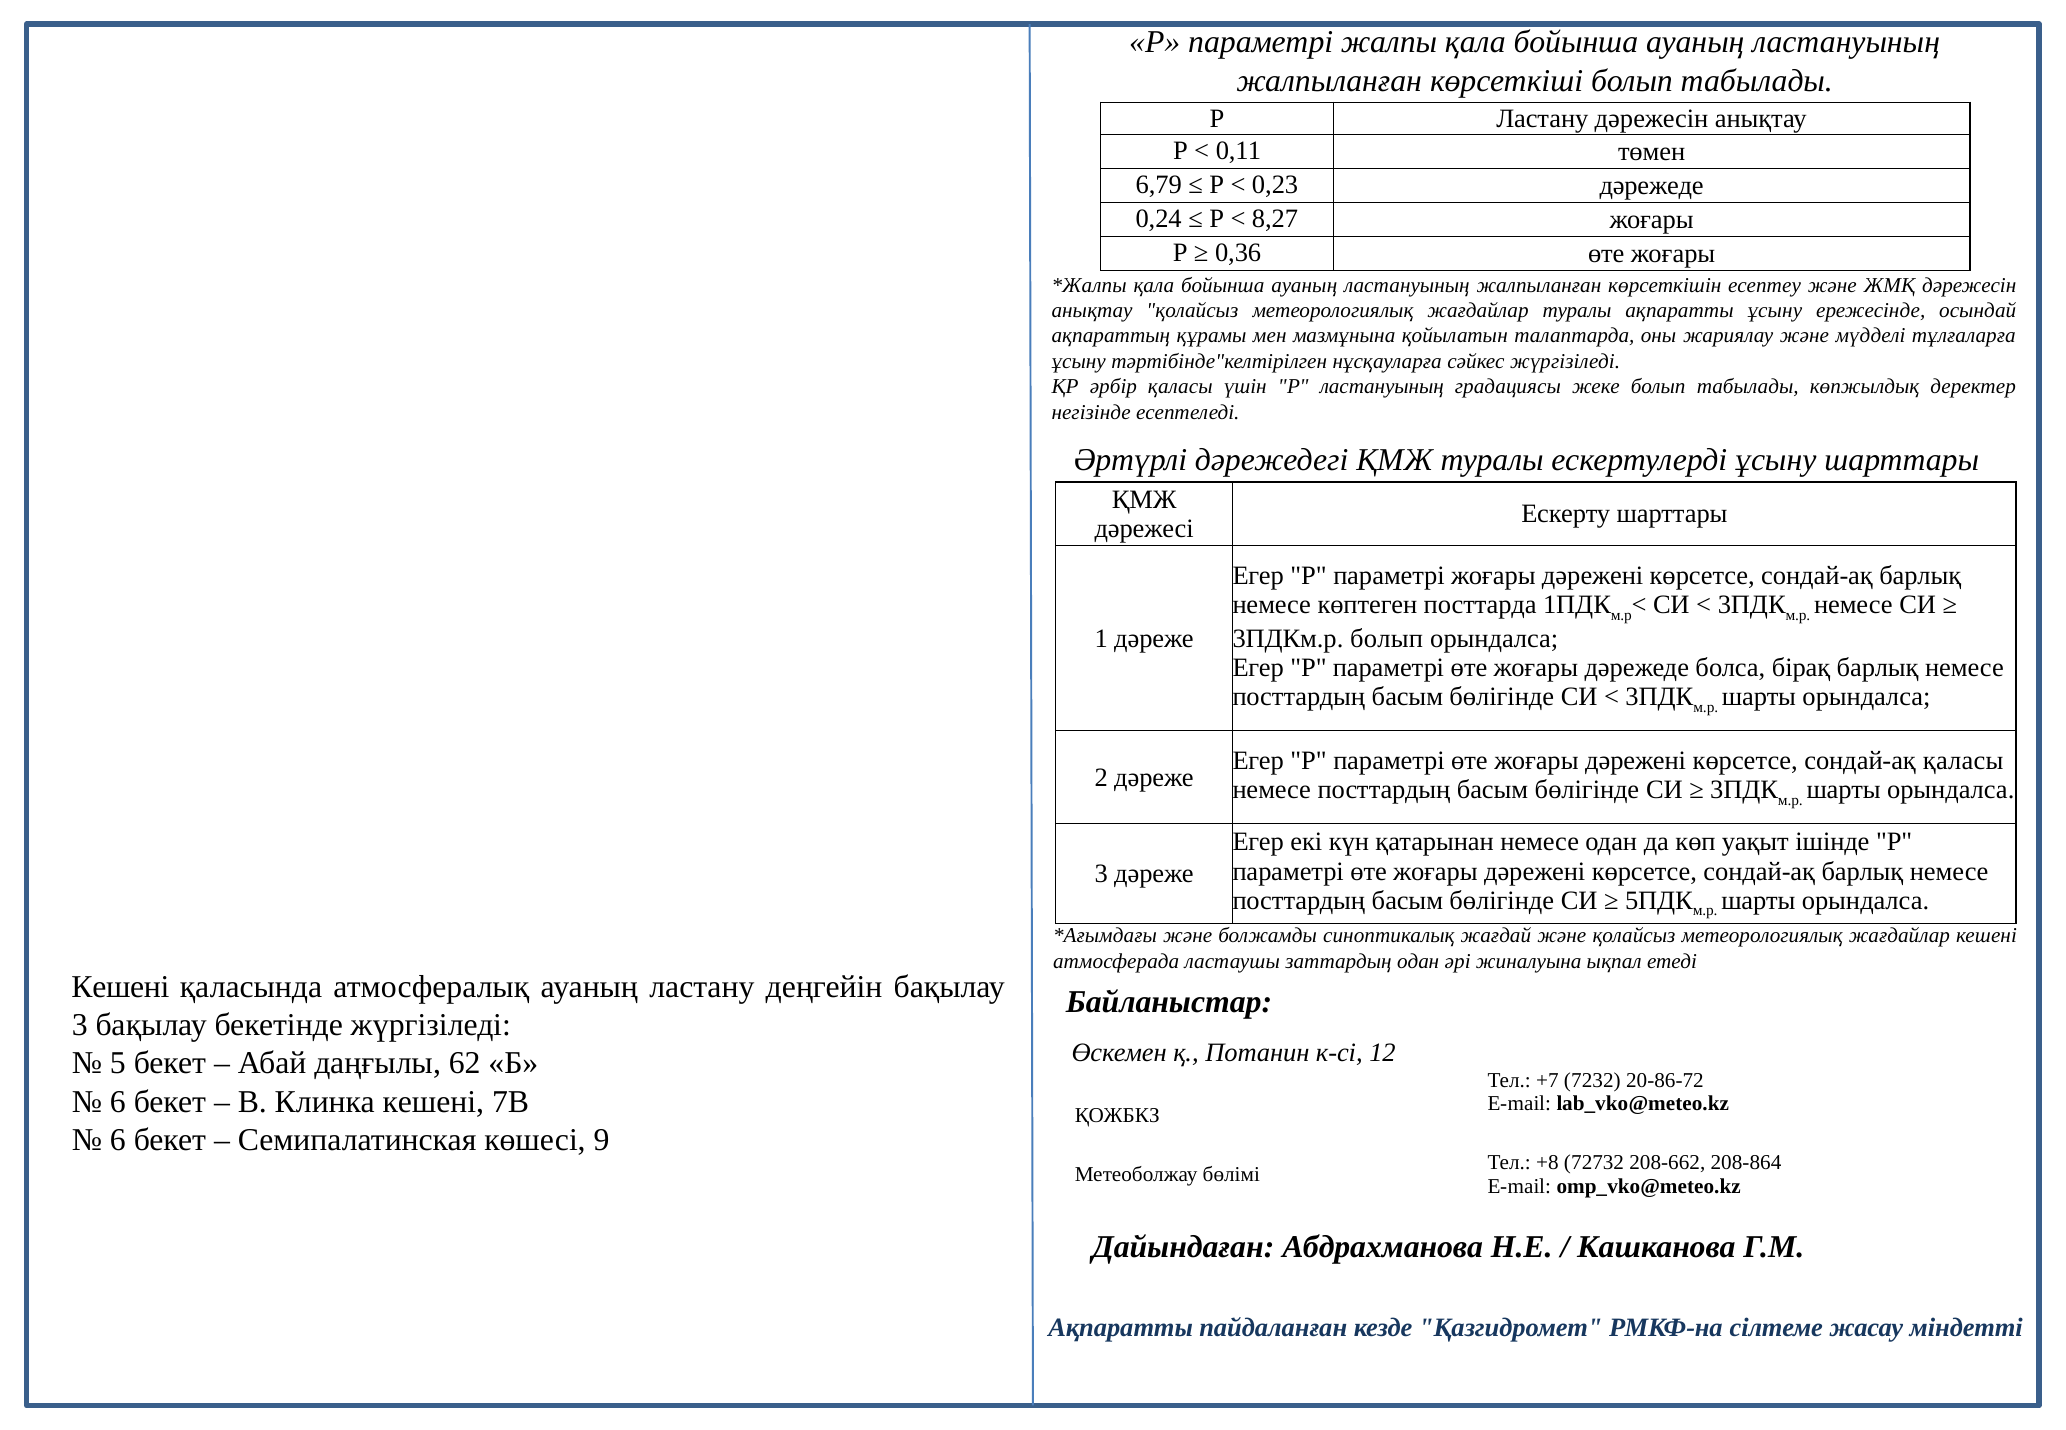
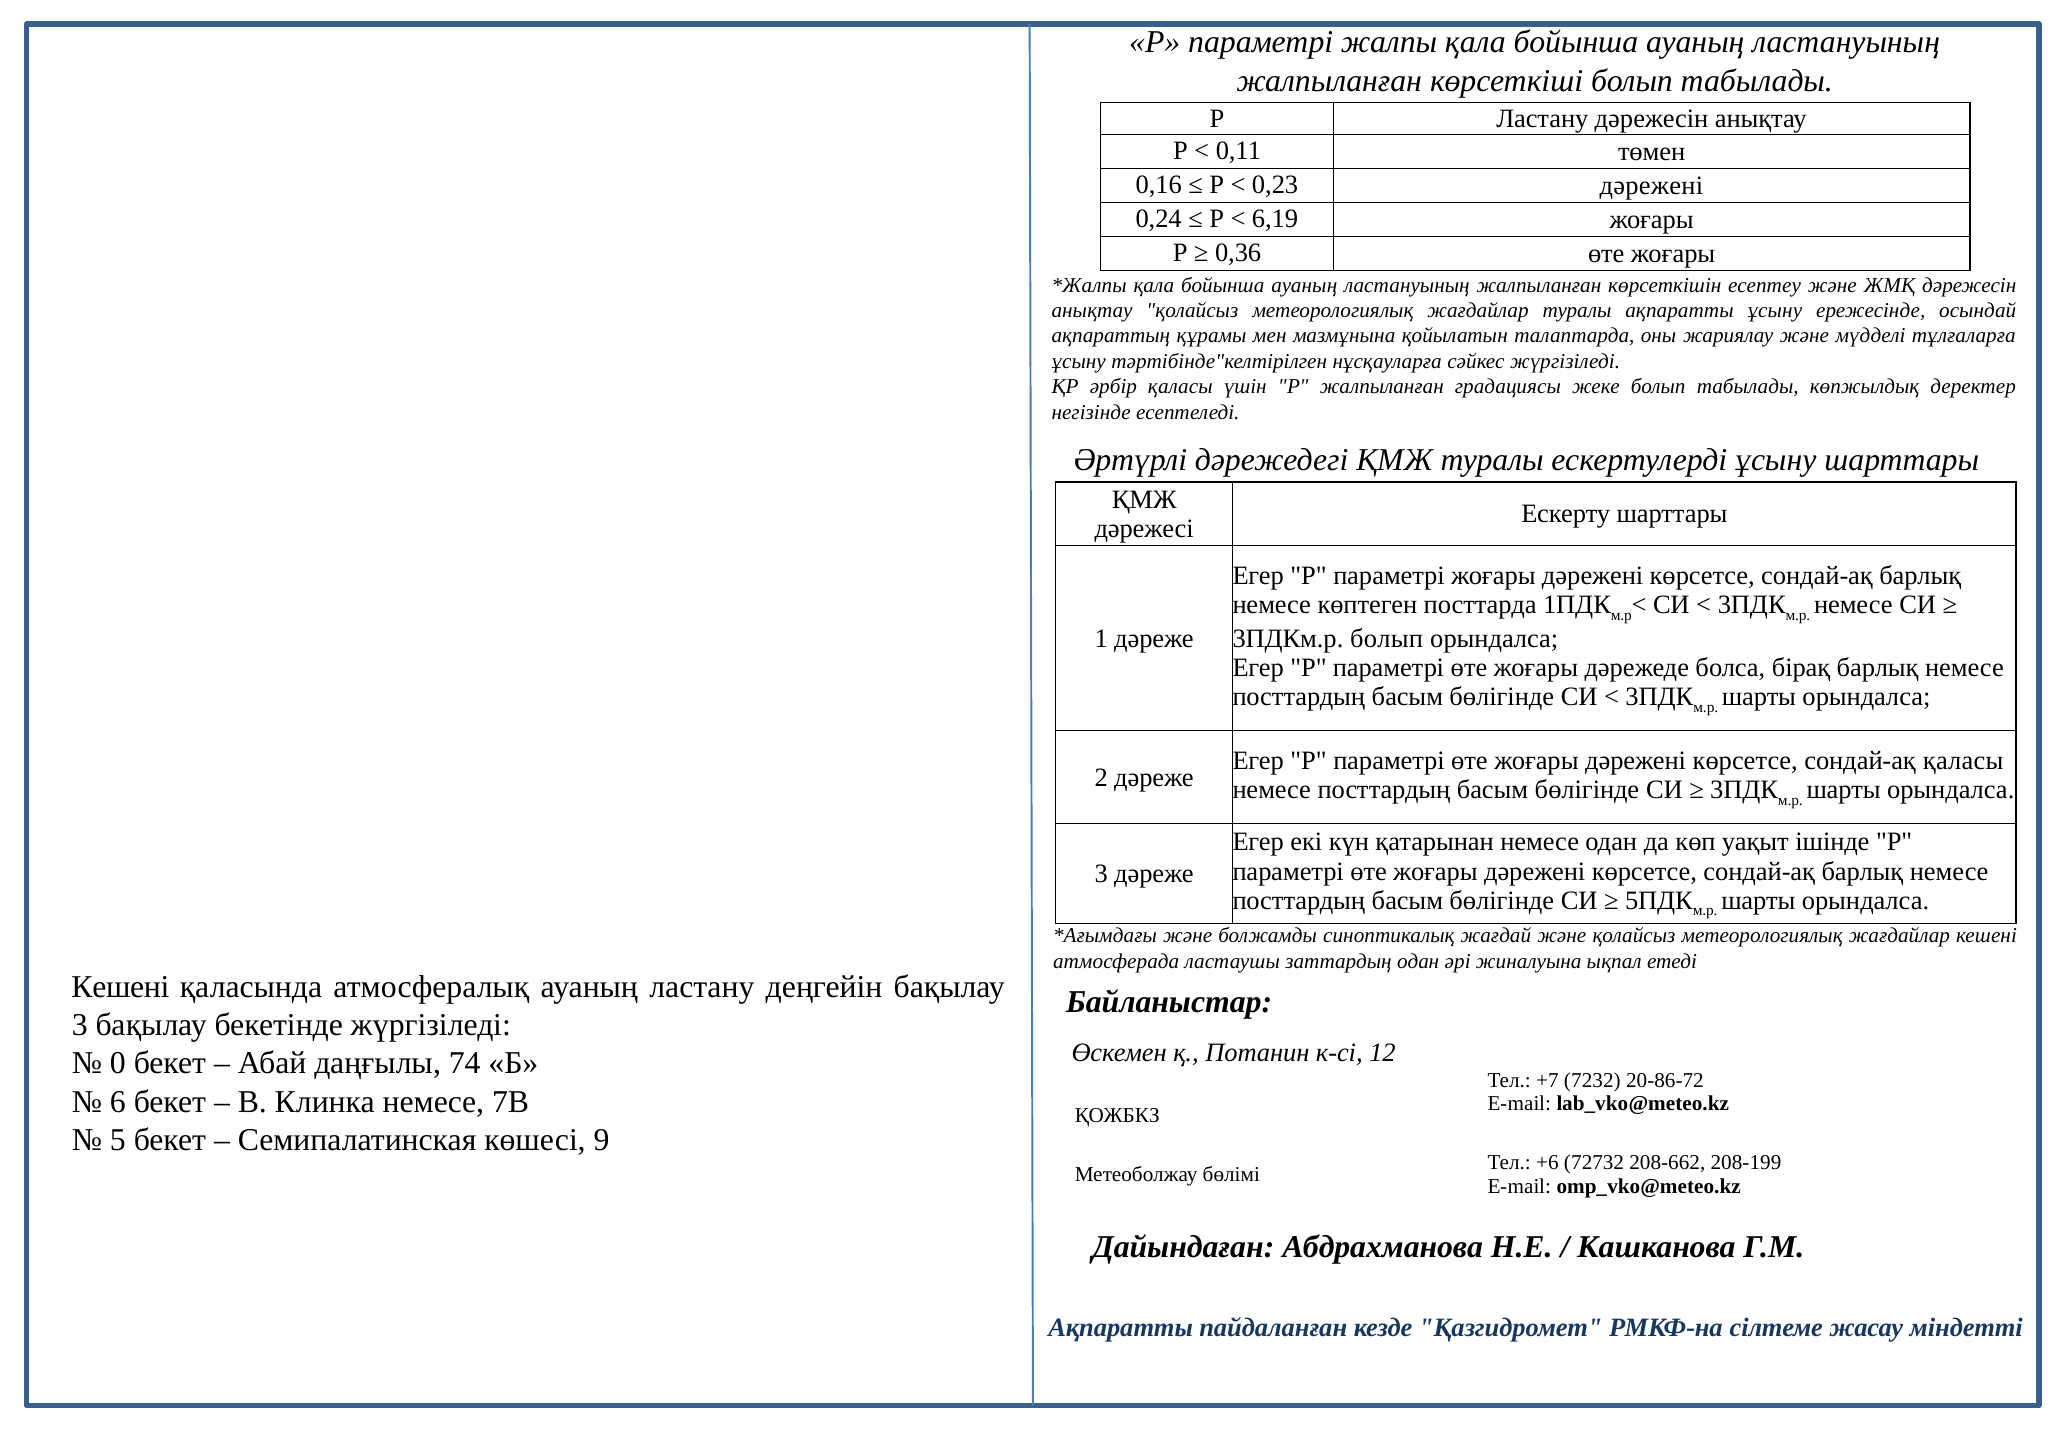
6,79: 6,79 -> 0,16
0,23 дәрежеде: дәрежеде -> дәрежені
8,27: 8,27 -> 6,19
Р ластануының: ластануының -> жалпыланған
5: 5 -> 0
62: 62 -> 74
Клинка кешені: кешені -> немесе
6 at (118, 1140): 6 -> 5
+8: +8 -> +6
208-864: 208-864 -> 208-199
